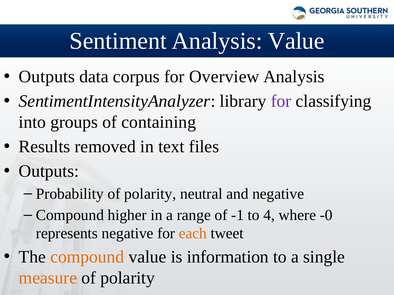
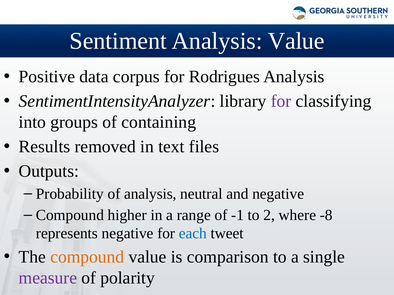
Outputs at (47, 77): Outputs -> Positive
Overview: Overview -> Rodrigues
Probability of polarity: polarity -> analysis
4: 4 -> 2
-0: -0 -> -8
each colour: orange -> blue
information: information -> comparison
measure colour: orange -> purple
